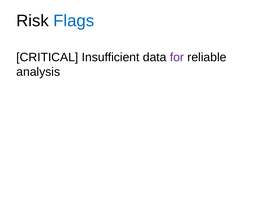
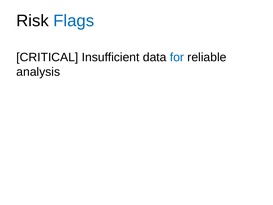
for colour: purple -> blue
